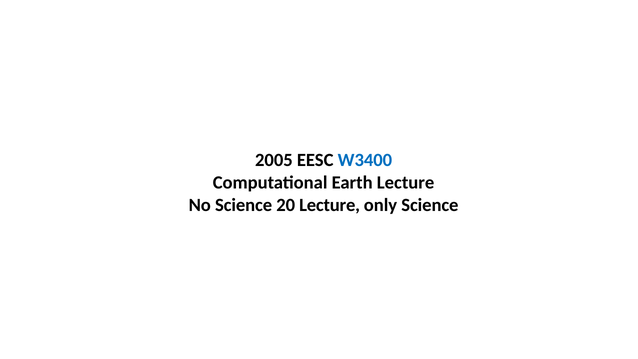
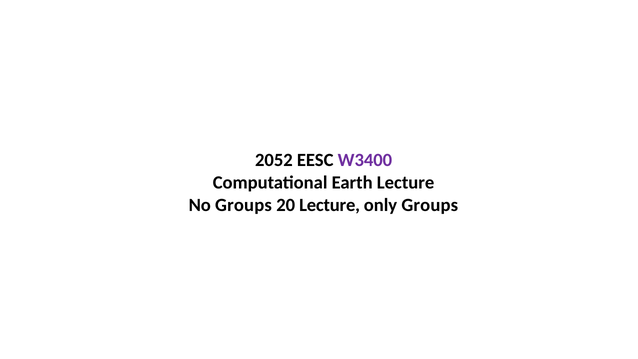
2005: 2005 -> 2052
W3400 colour: blue -> purple
No Science: Science -> Groups
only Science: Science -> Groups
